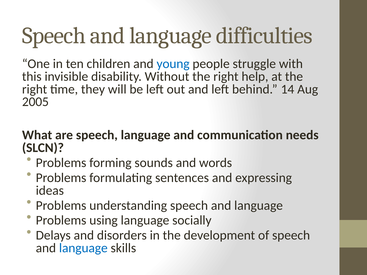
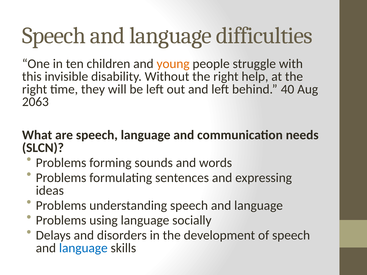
young colour: blue -> orange
14: 14 -> 40
2005: 2005 -> 2063
